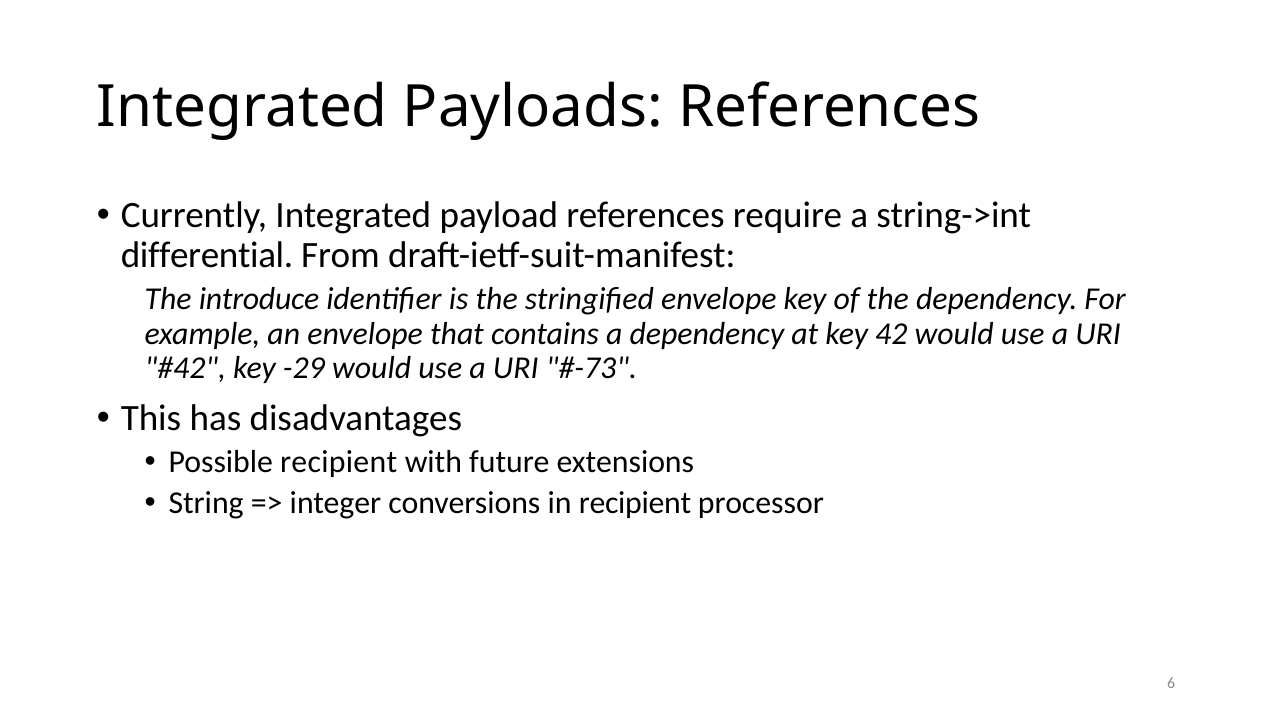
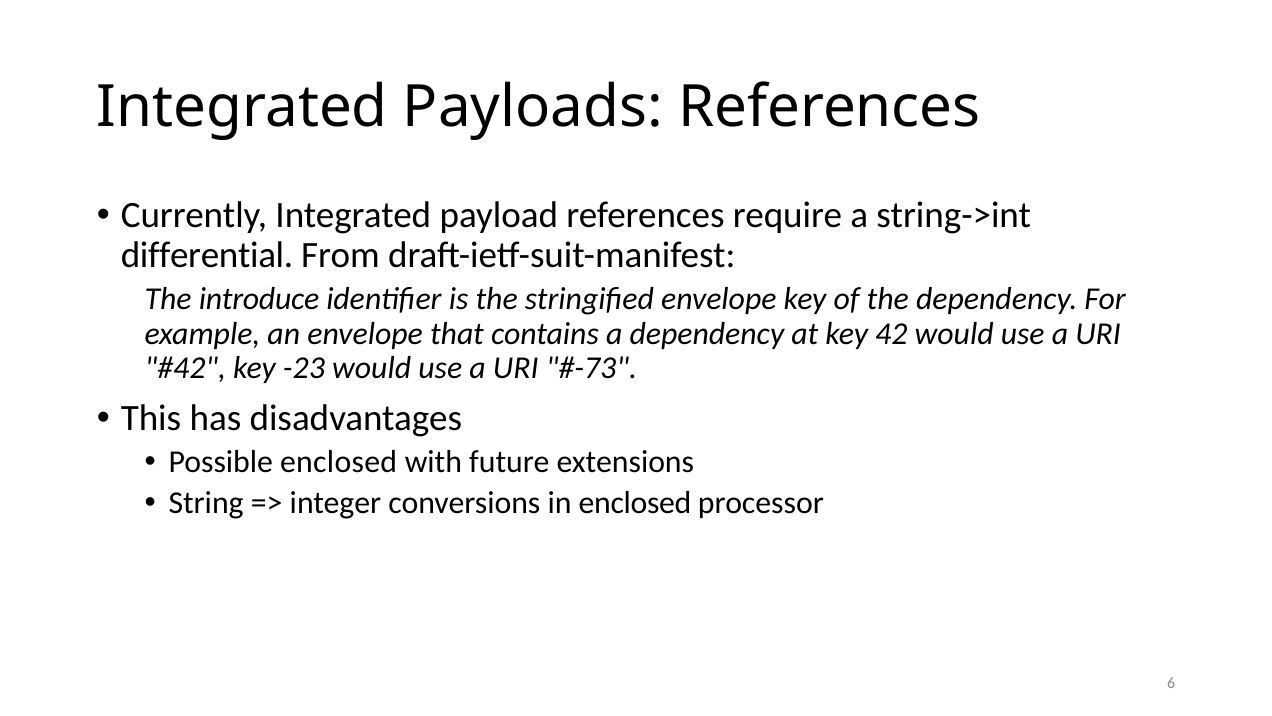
-29: -29 -> -23
Possible recipient: recipient -> enclosed
in recipient: recipient -> enclosed
